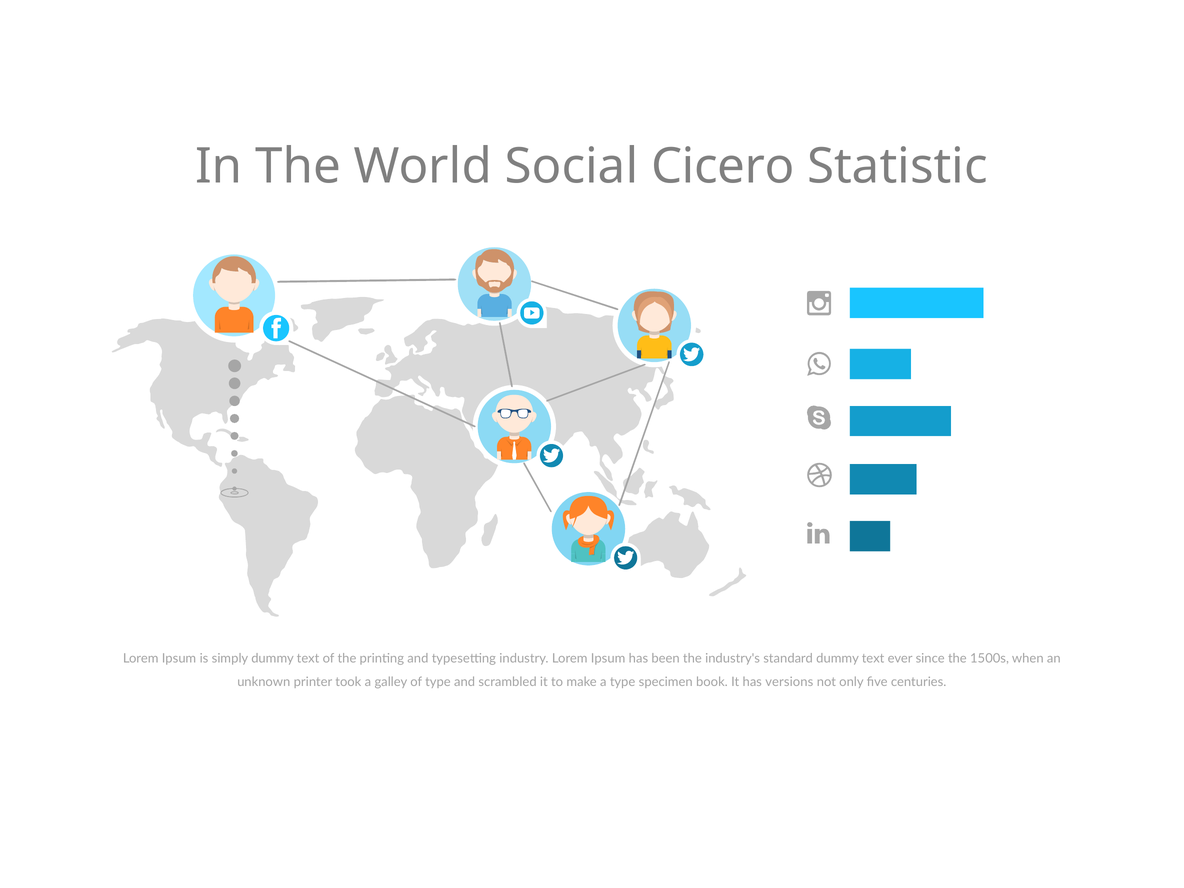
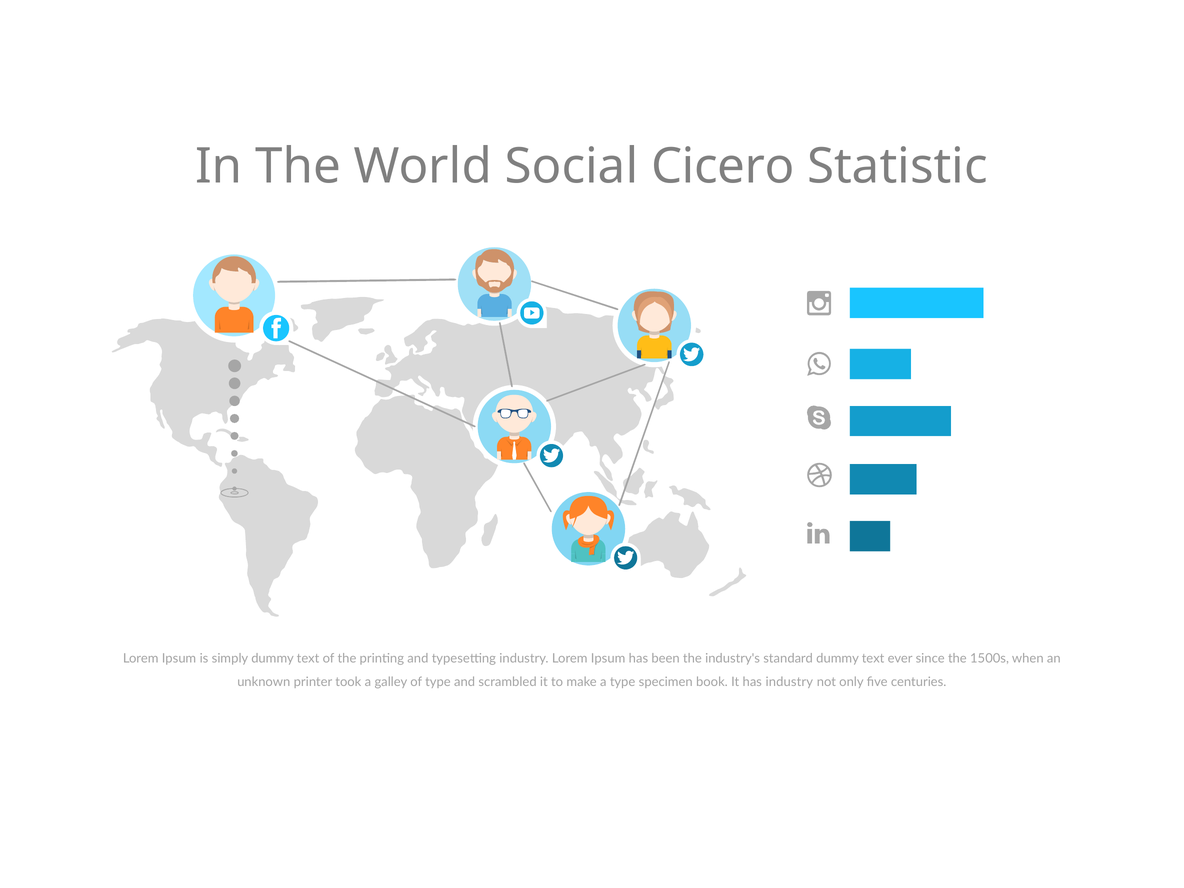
has versions: versions -> industry
